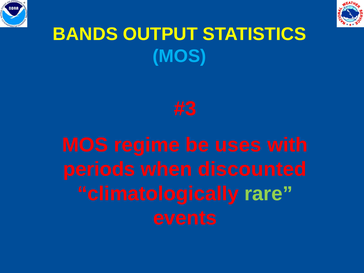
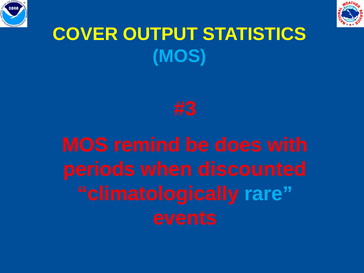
BANDS: BANDS -> COVER
regime: regime -> remind
uses: uses -> does
rare colour: light green -> light blue
